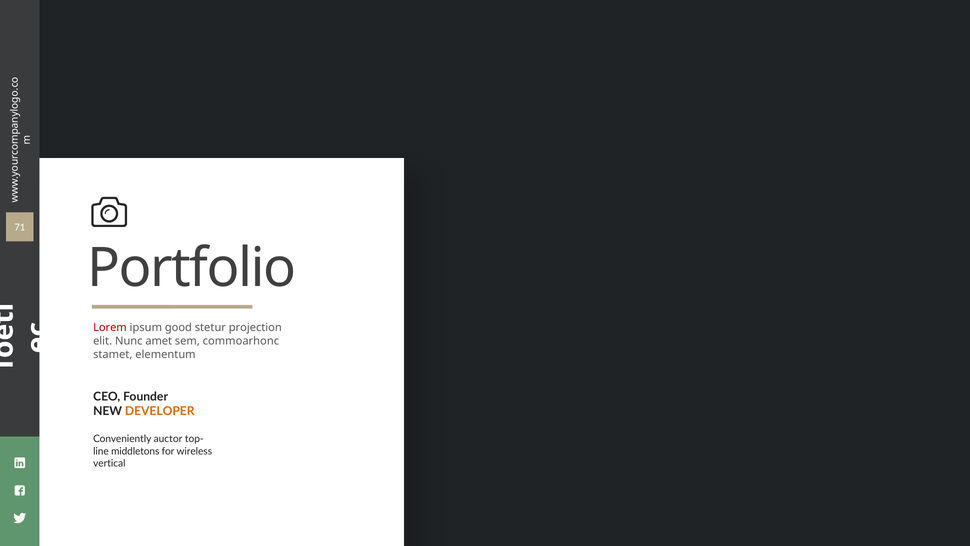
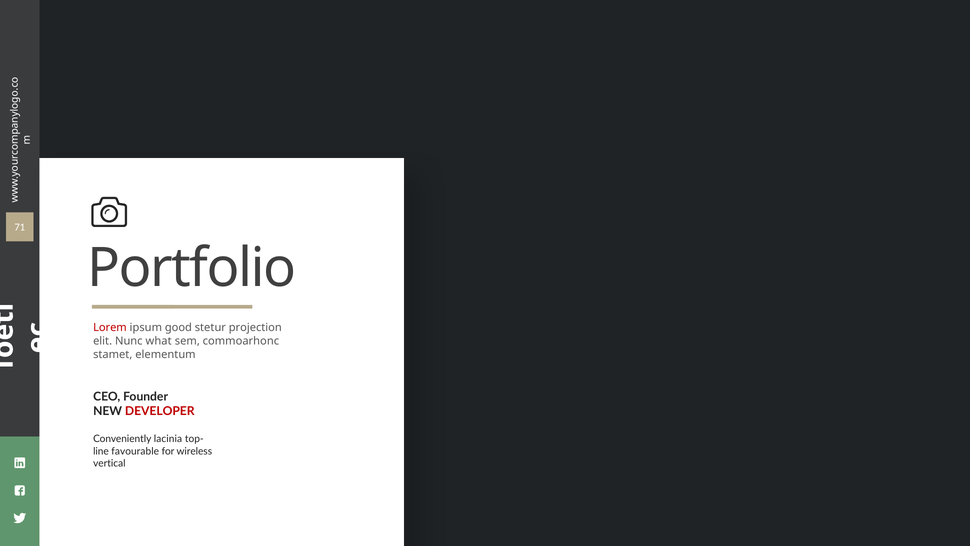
amet: amet -> what
DEVELOPER colour: orange -> red
auctor: auctor -> lacinia
middletons: middletons -> favourable
